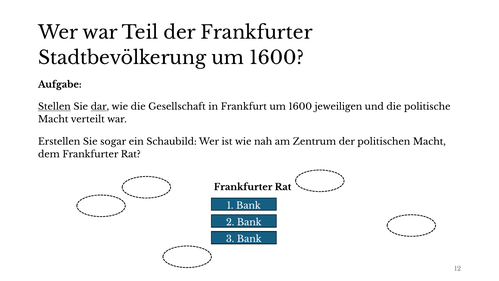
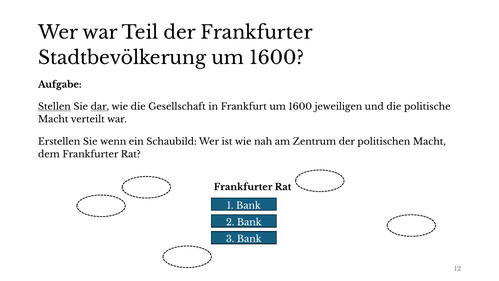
sogar: sogar -> wenn
